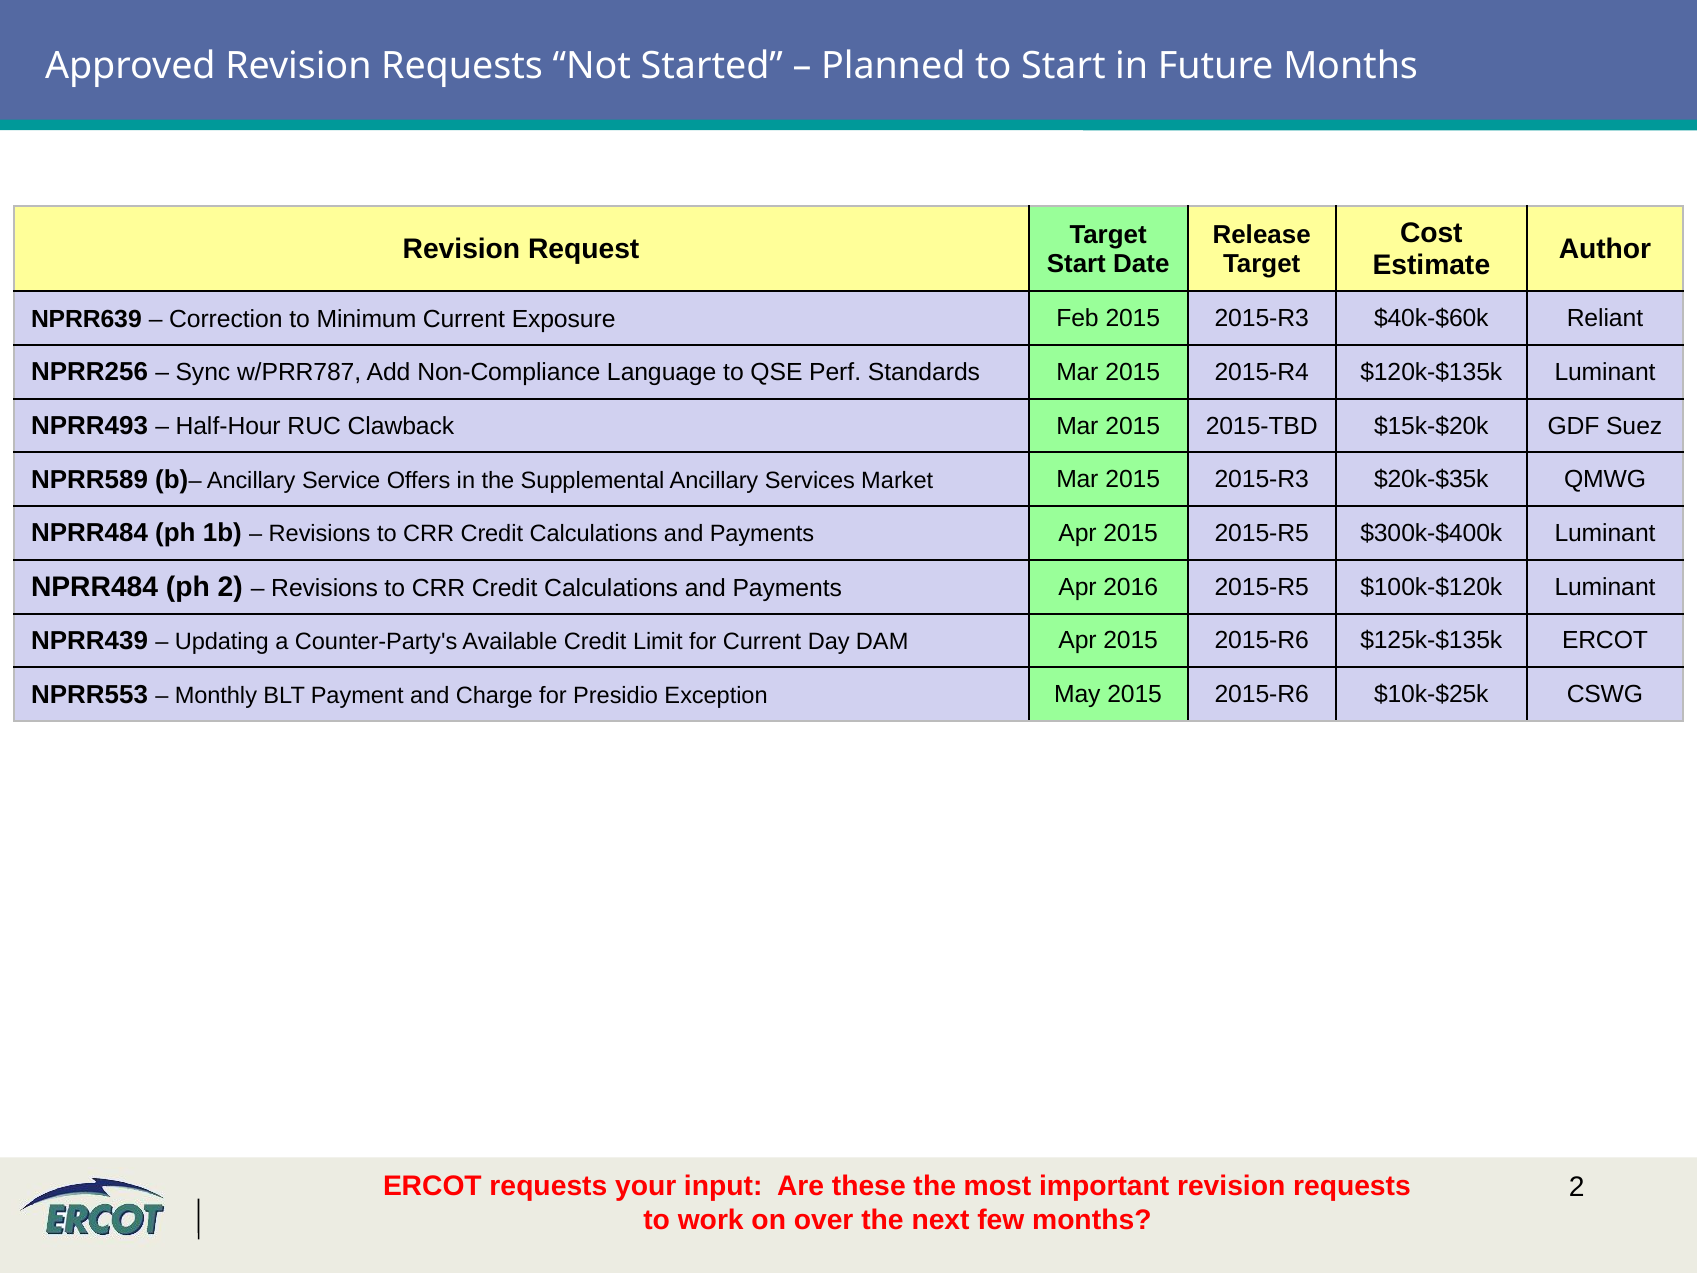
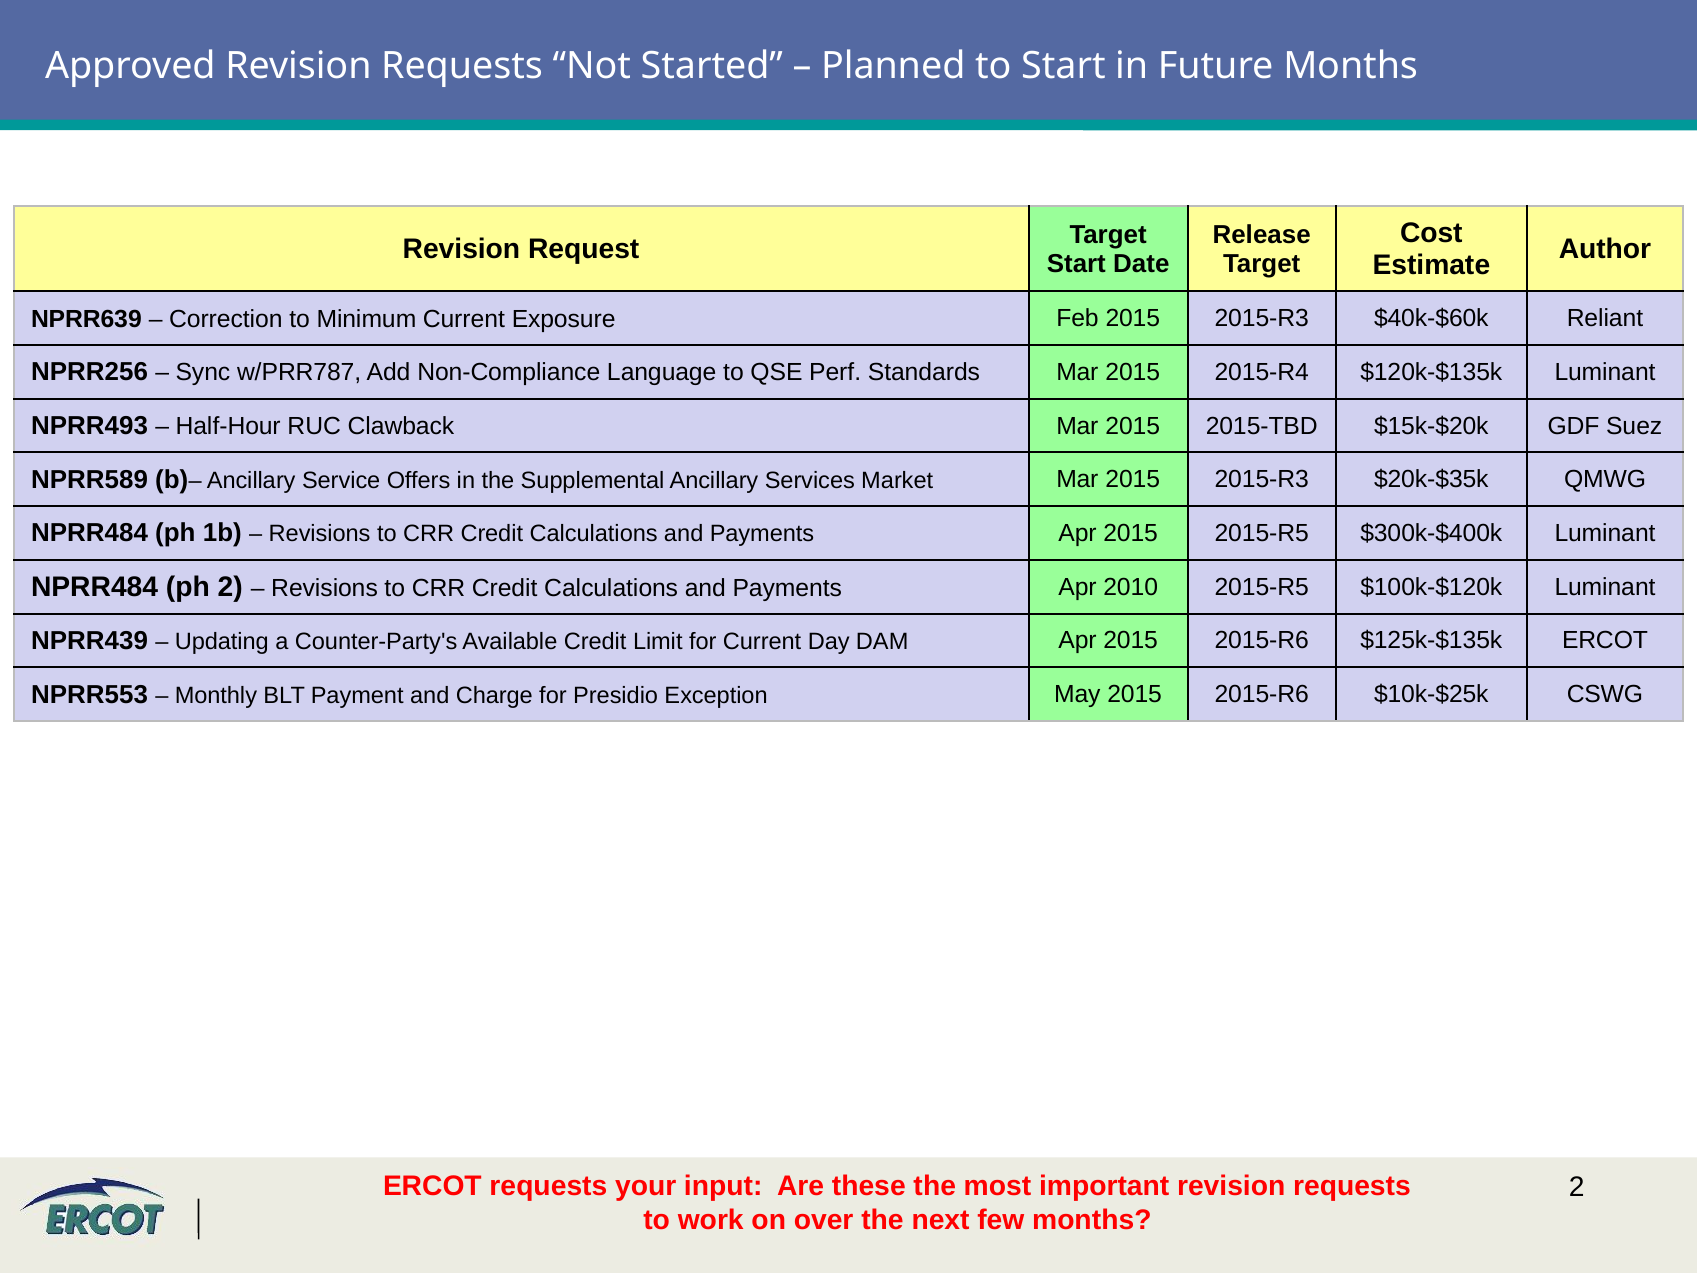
2016: 2016 -> 2010
